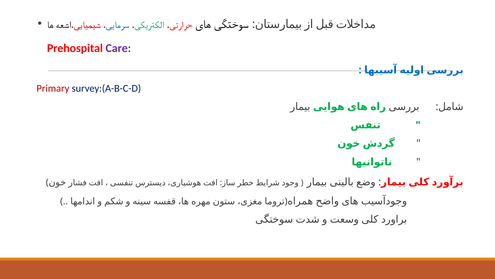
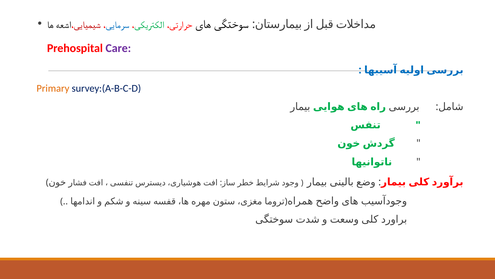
Primary colour: red -> orange
